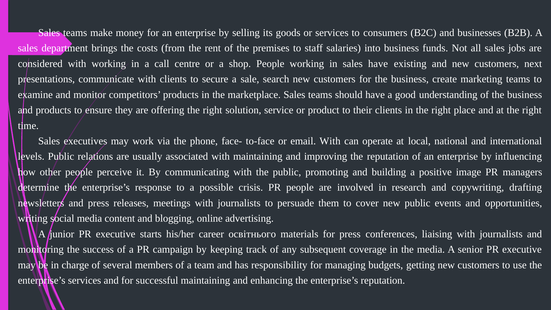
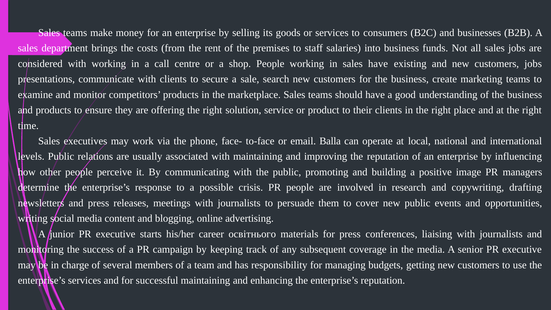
customers next: next -> jobs
email With: With -> Balla
